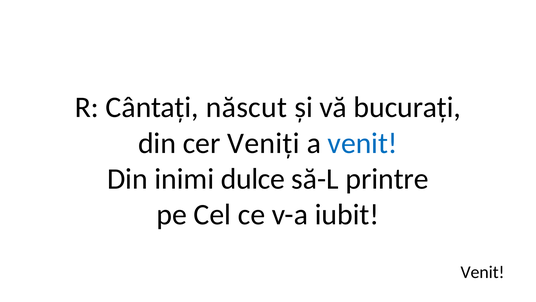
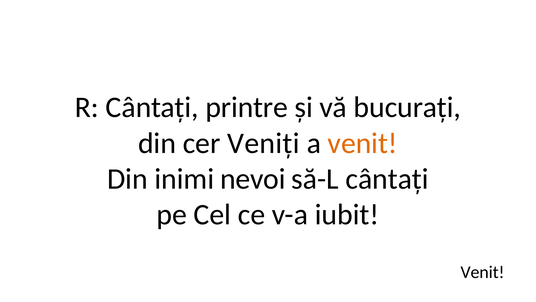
născut: născut -> printre
venit at (363, 143) colour: blue -> orange
dulce: dulce -> nevoi
să-L printre: printre -> cântați
